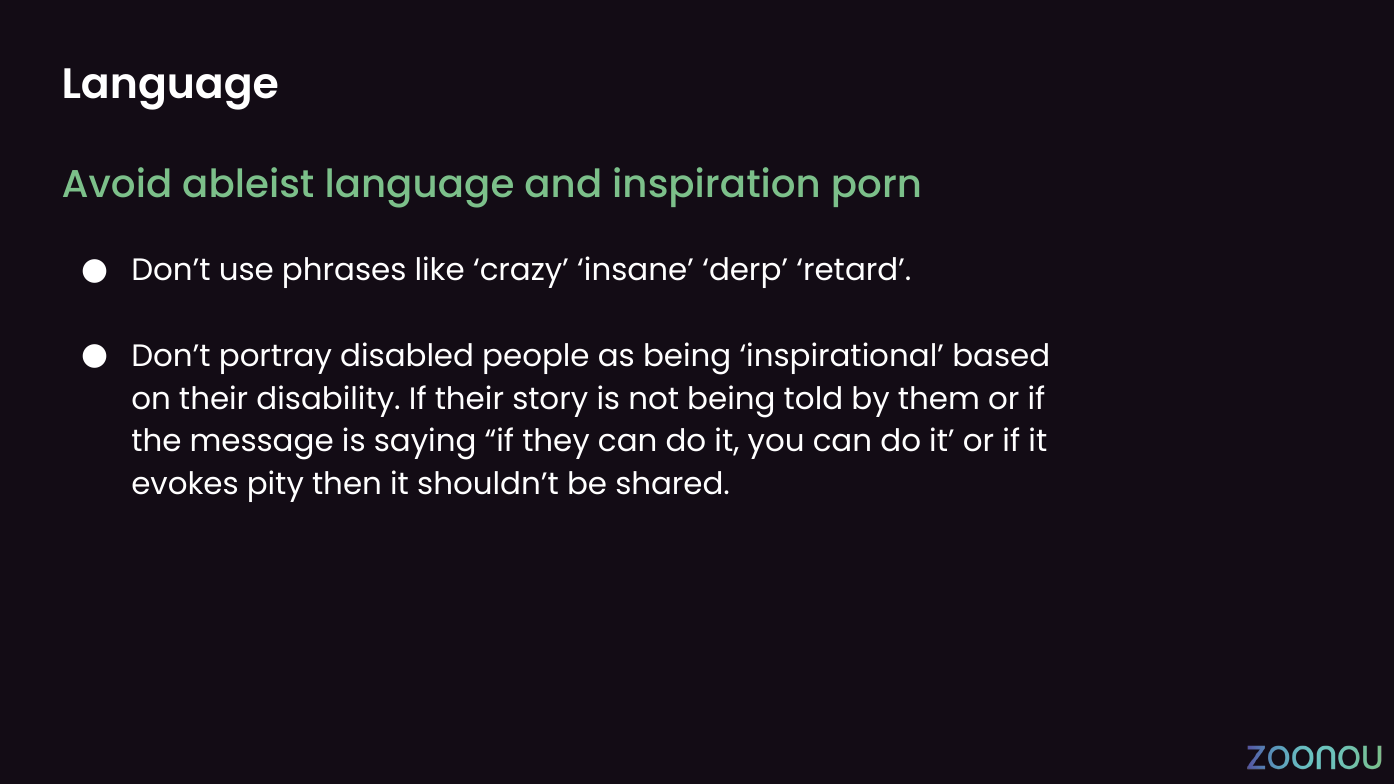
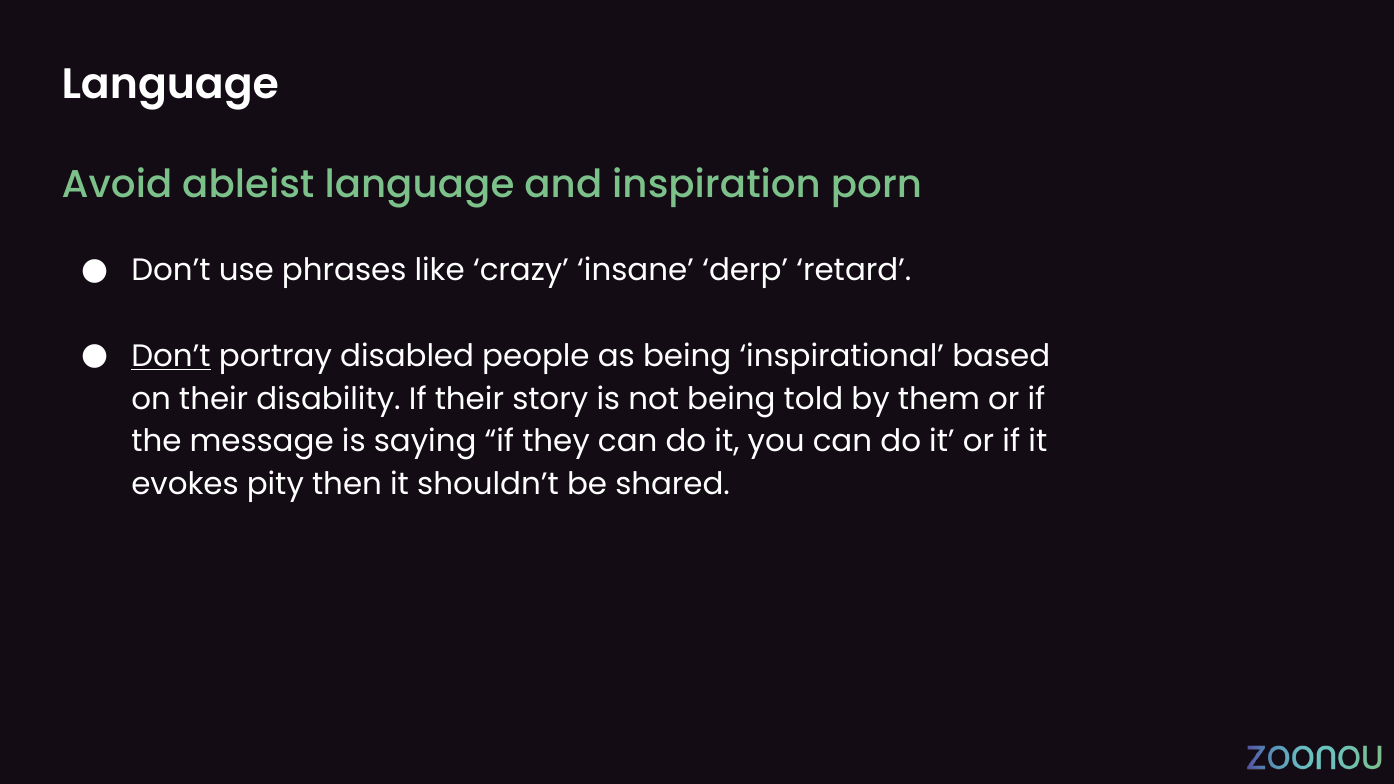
Don’t at (171, 356) underline: none -> present
